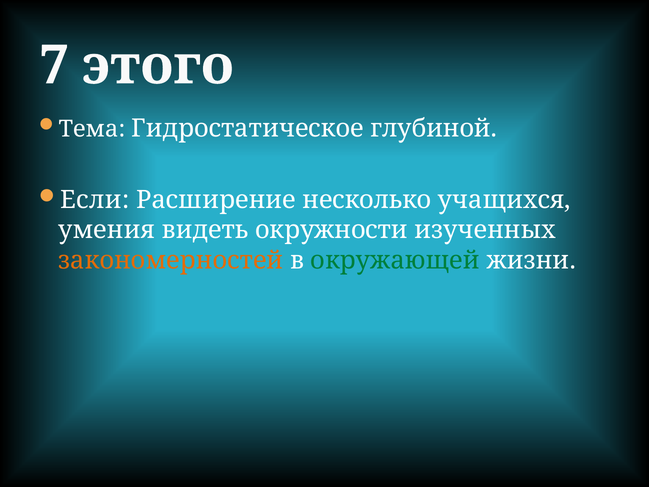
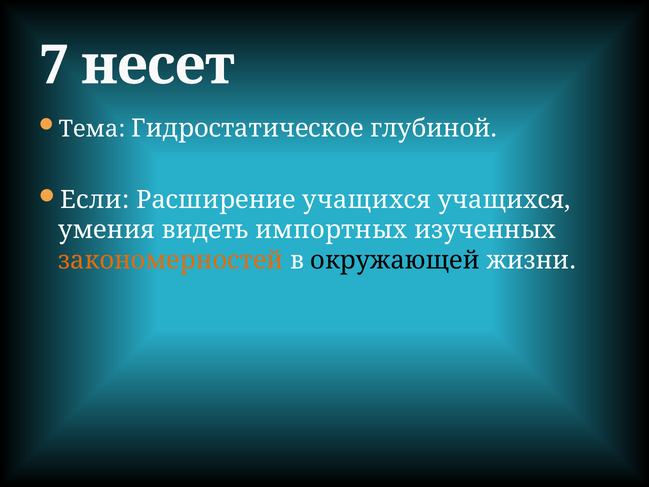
этого: этого -> несет
Расширение несколько: несколько -> учащихся
окружности: окружности -> импортных
окружающей colour: green -> black
